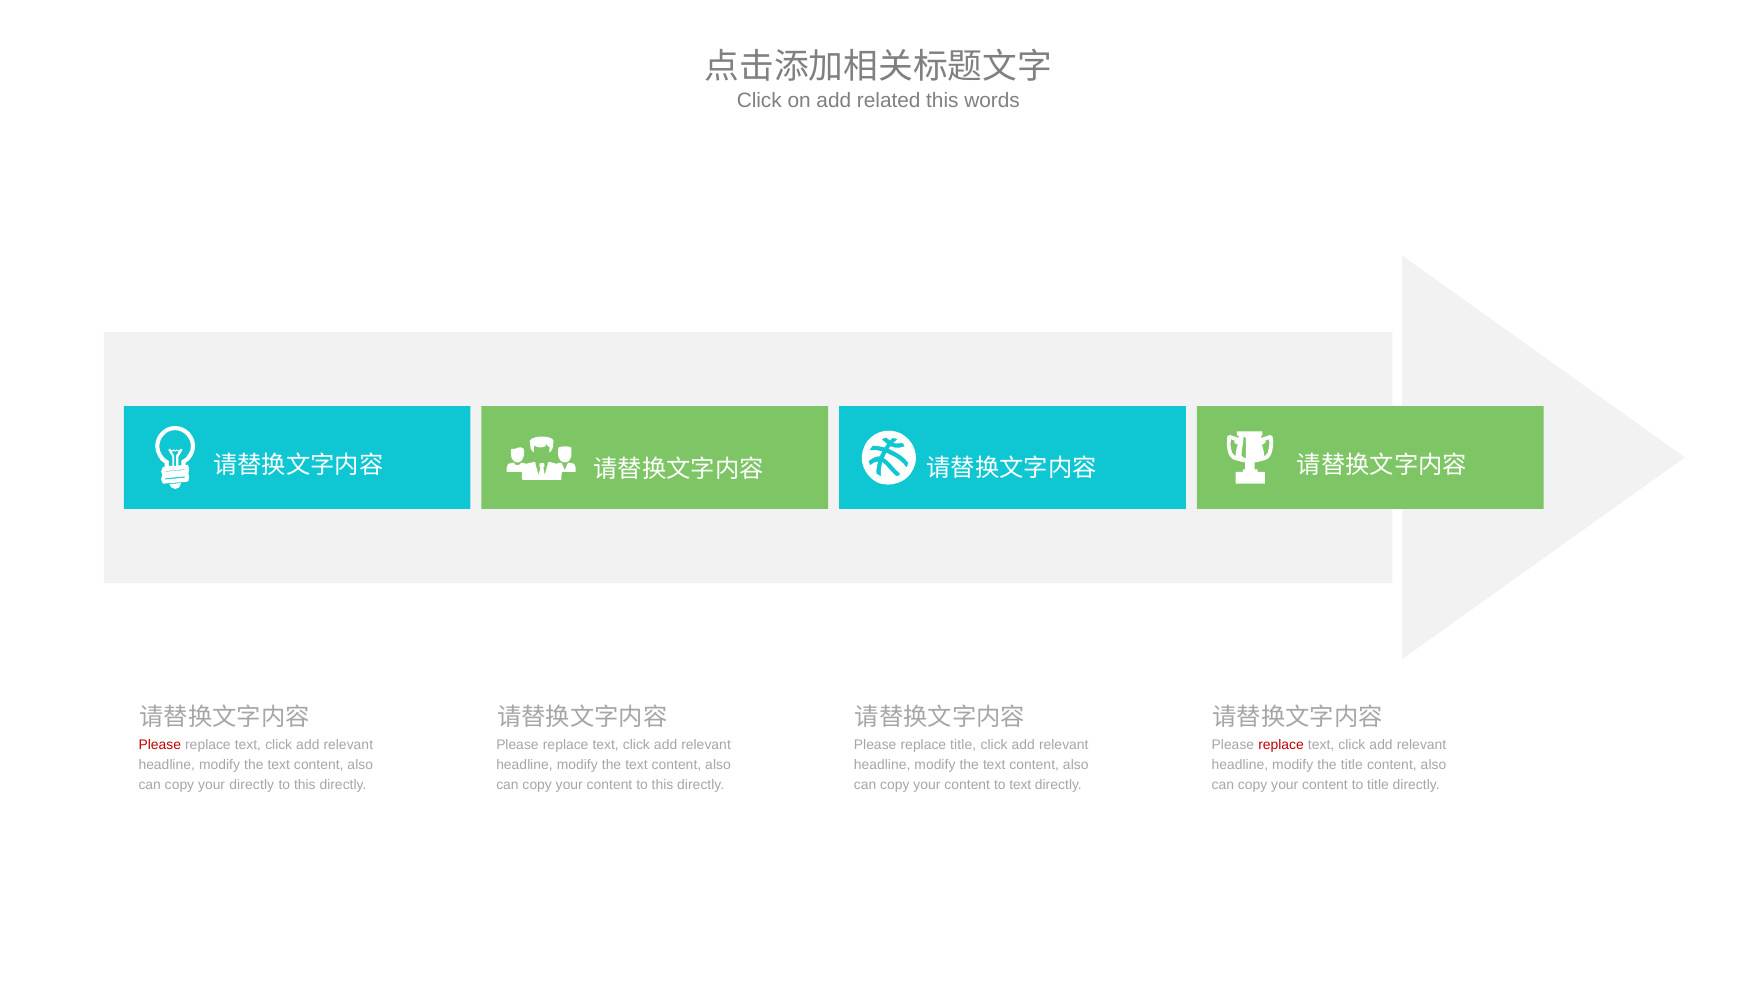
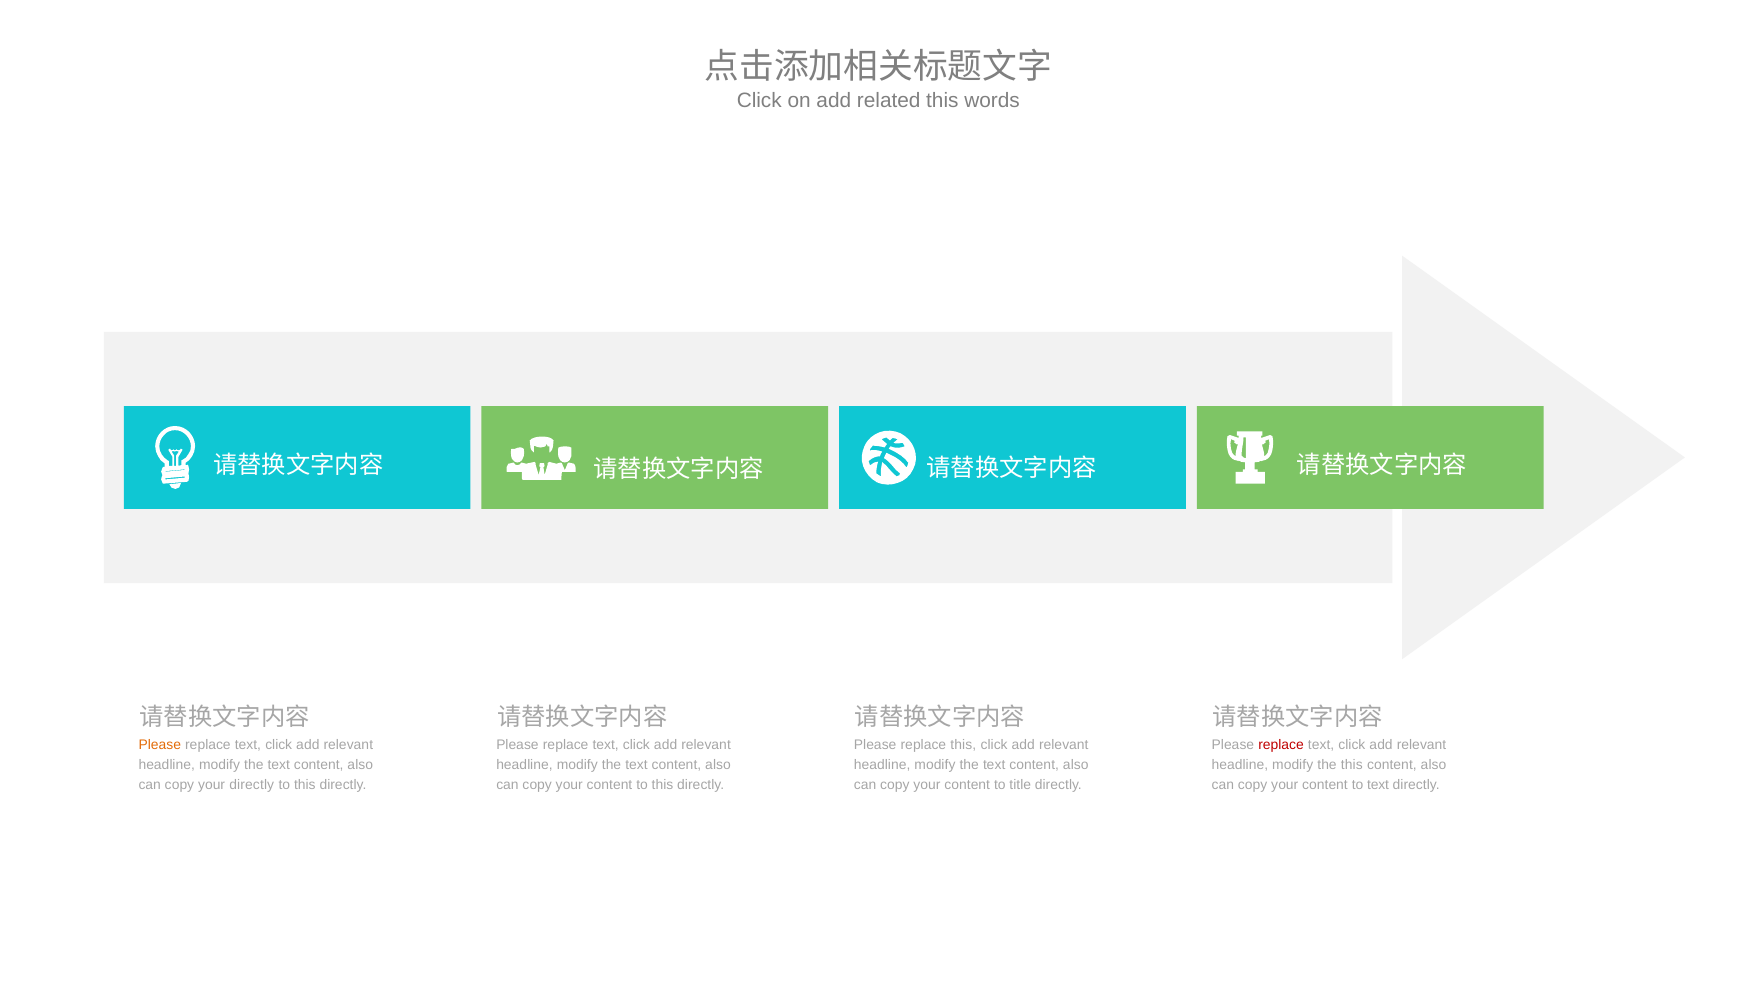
Please at (160, 745) colour: red -> orange
replace title: title -> this
the title: title -> this
to text: text -> title
to title: title -> text
